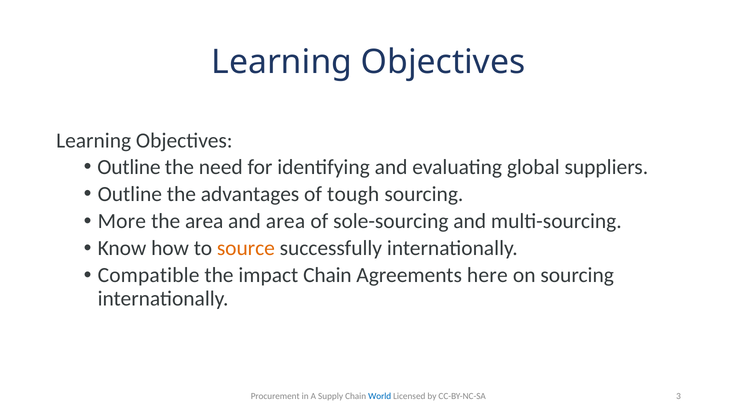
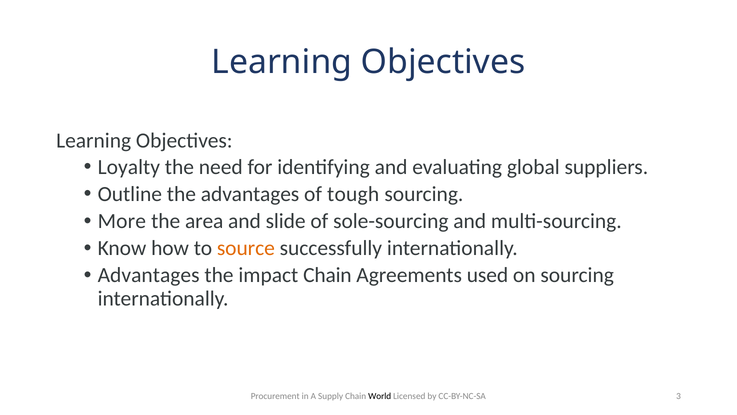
Outline at (129, 167): Outline -> Loyalty
and area: area -> slide
Compatible at (149, 275): Compatible -> Advantages
here: here -> used
World colour: blue -> black
